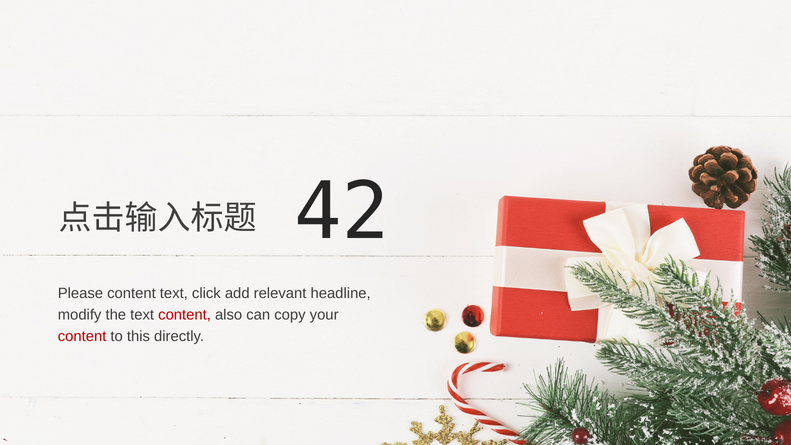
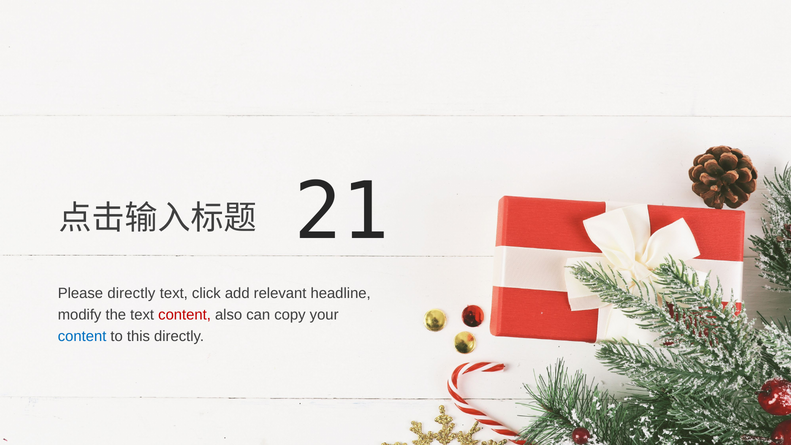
42: 42 -> 21
Please content: content -> directly
content at (82, 336) colour: red -> blue
